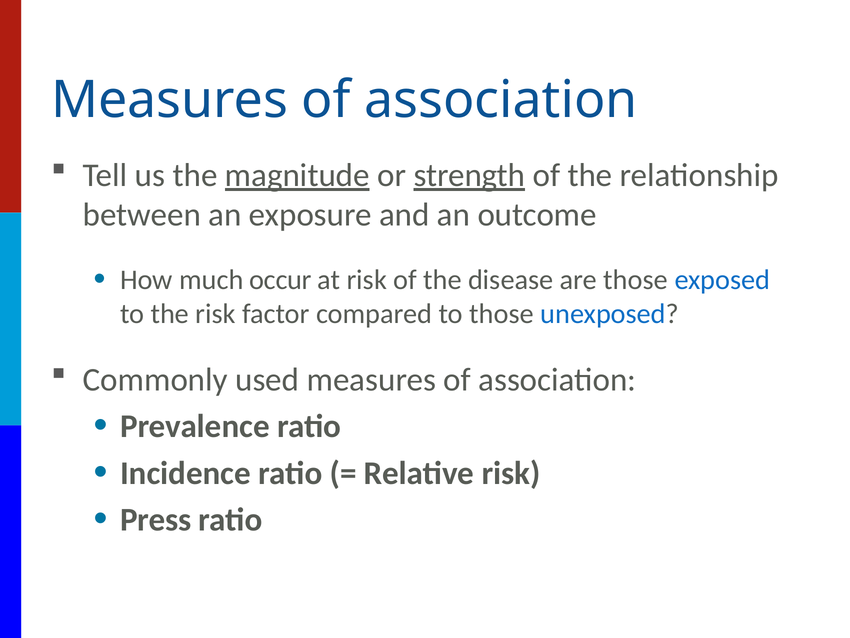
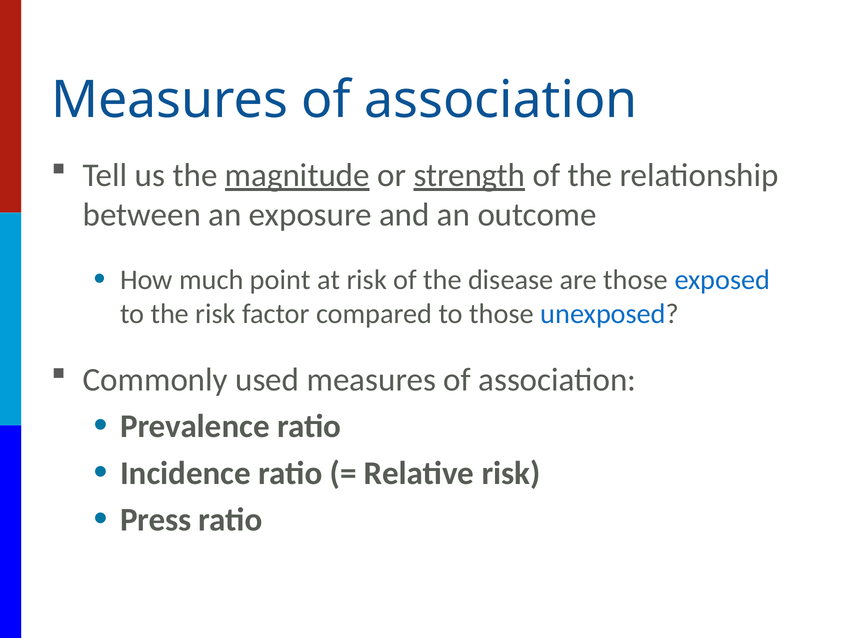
occur: occur -> point
